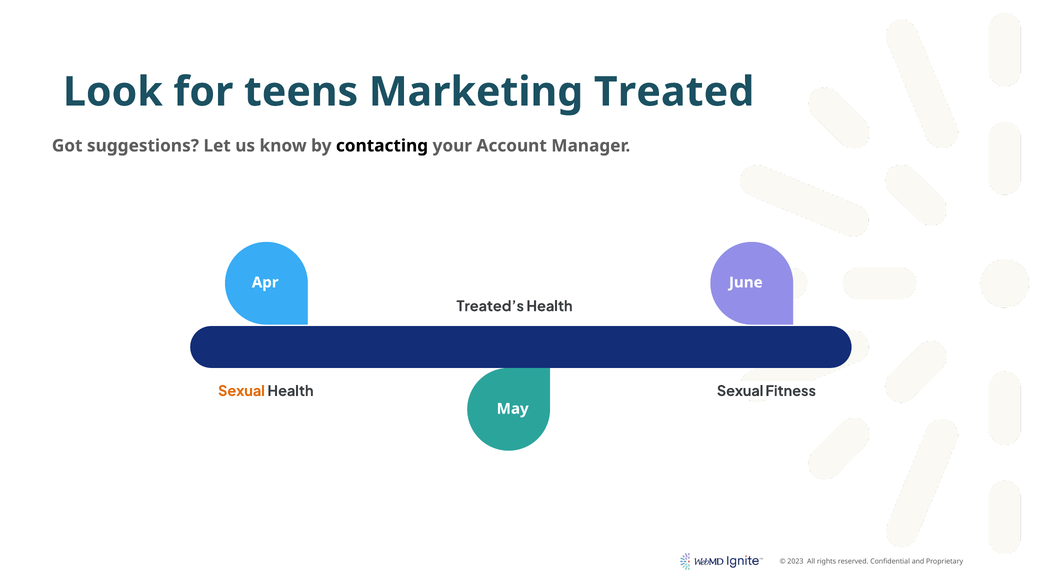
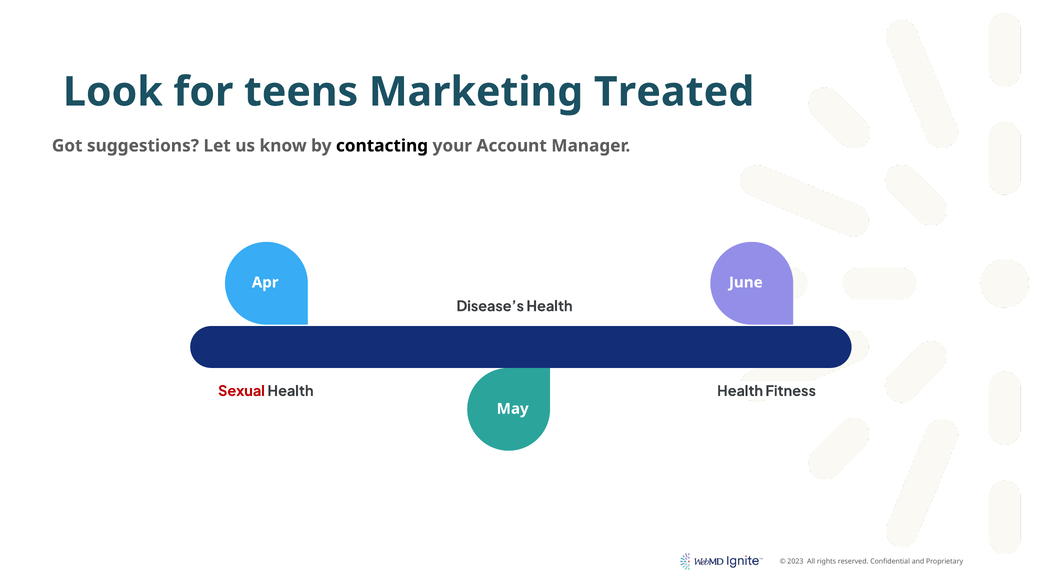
Treated’s: Treated’s -> Disease’s
Sexual at (241, 391) colour: orange -> red
Sexual at (740, 391): Sexual -> Health
